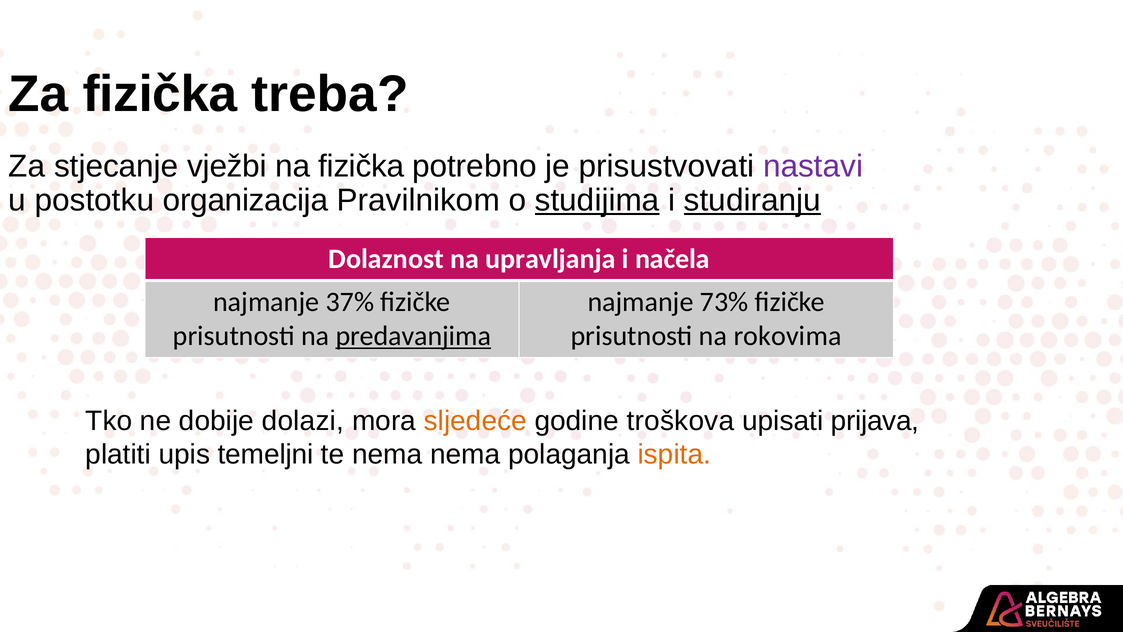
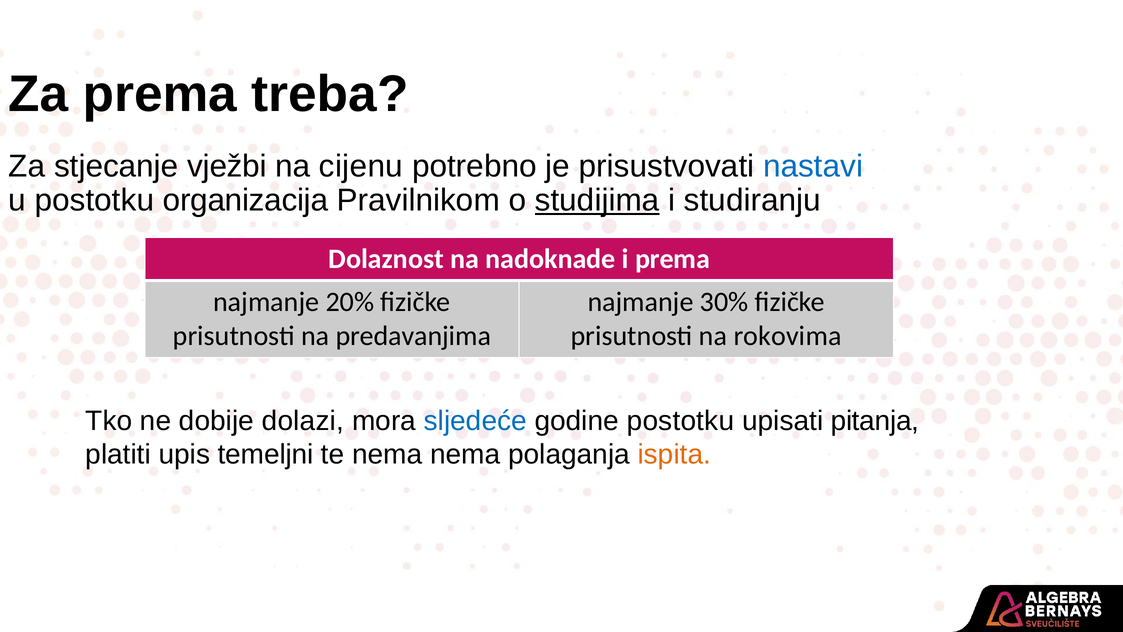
Za fizička: fizička -> prema
na fizička: fizička -> cijenu
nastavi colour: purple -> blue
studiranju underline: present -> none
upravljanja: upravljanja -> nadoknade
i načela: načela -> prema
37%: 37% -> 20%
73%: 73% -> 30%
predavanjima underline: present -> none
sljedeće colour: orange -> blue
godine troškova: troškova -> postotku
prijava: prijava -> pitanja
